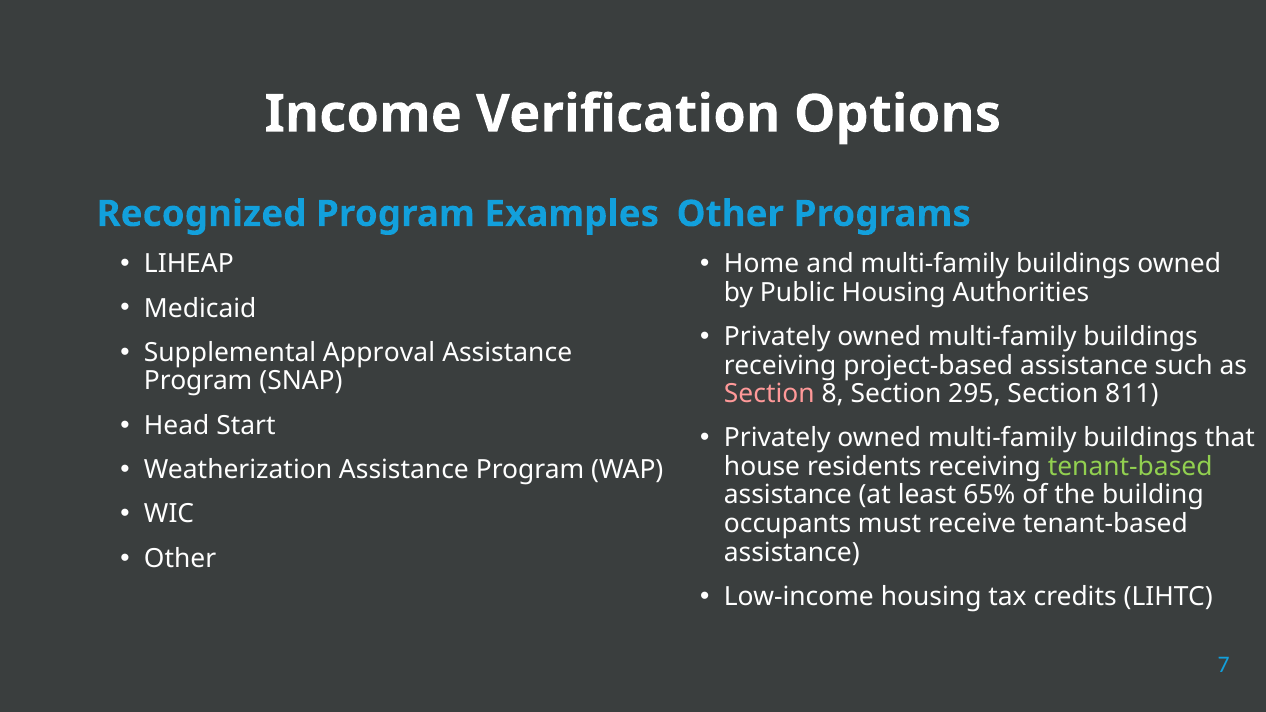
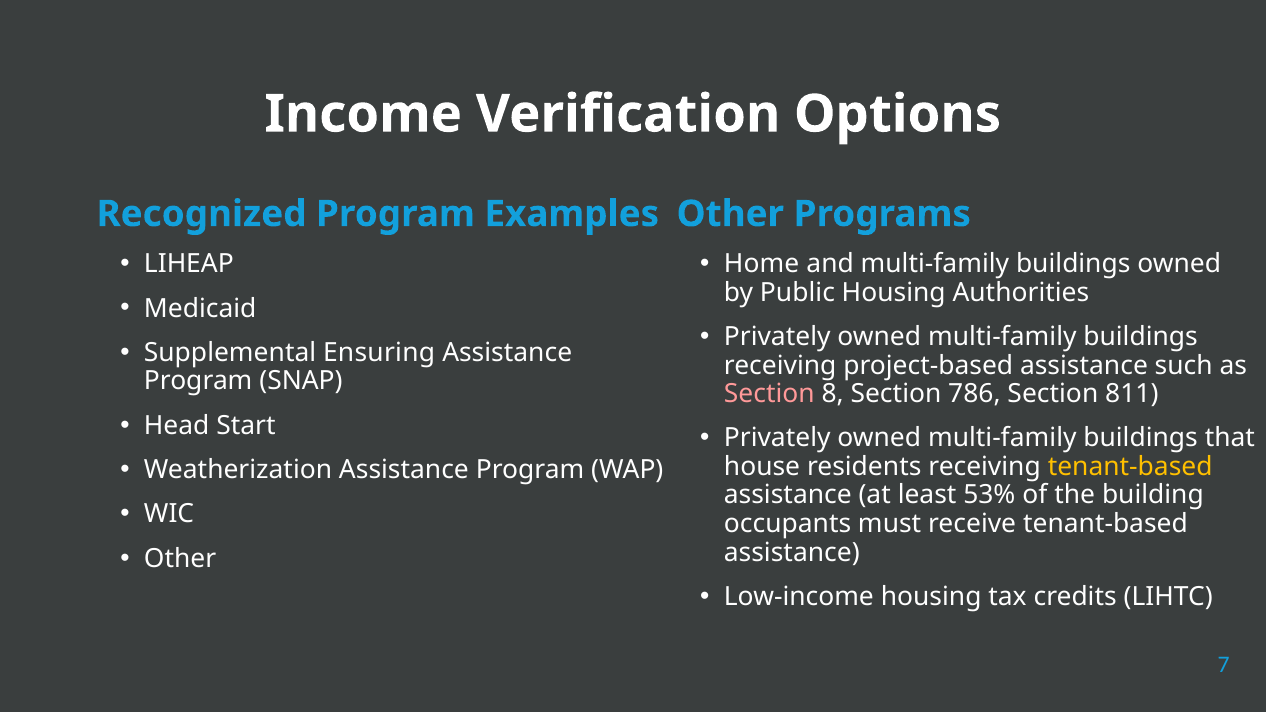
Approval: Approval -> Ensuring
295: 295 -> 786
tenant-based at (1130, 467) colour: light green -> yellow
65%: 65% -> 53%
